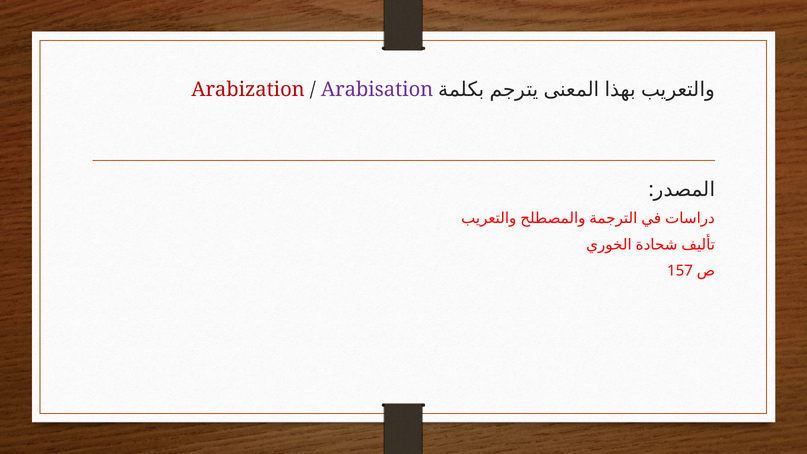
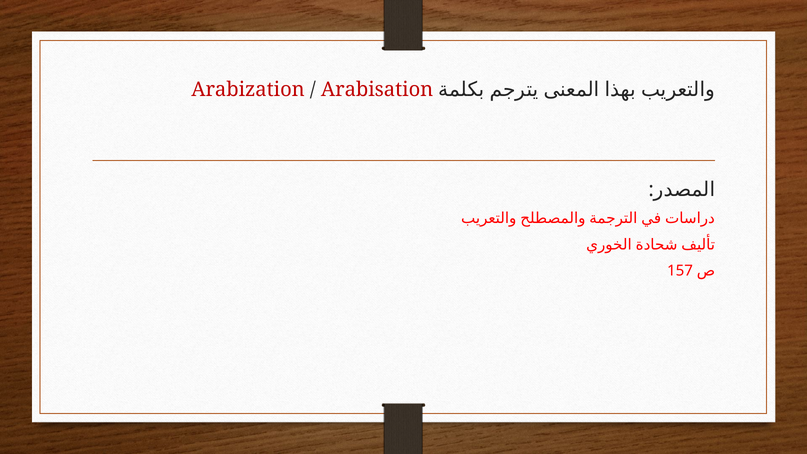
Arabisation colour: purple -> red
